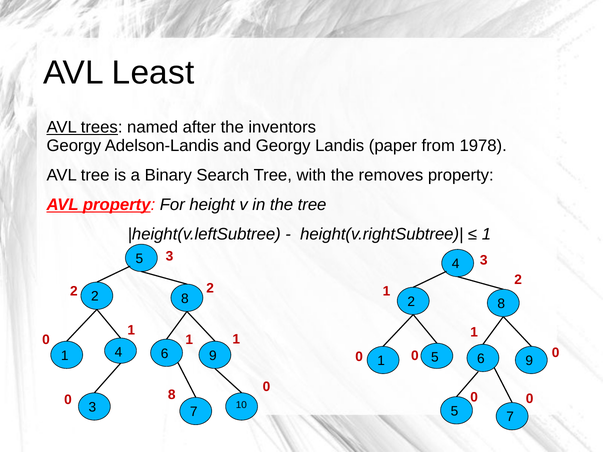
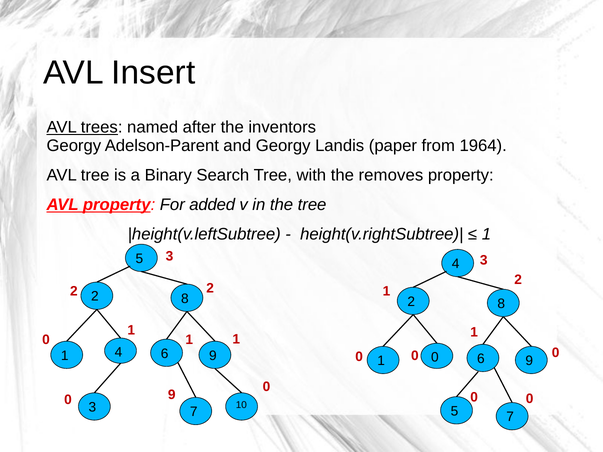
Least: Least -> Insert
Adelson-Landis: Adelson-Landis -> Adelson-Parent
1978: 1978 -> 1964
height: height -> added
5 at (435, 357): 5 -> 0
0 8: 8 -> 9
